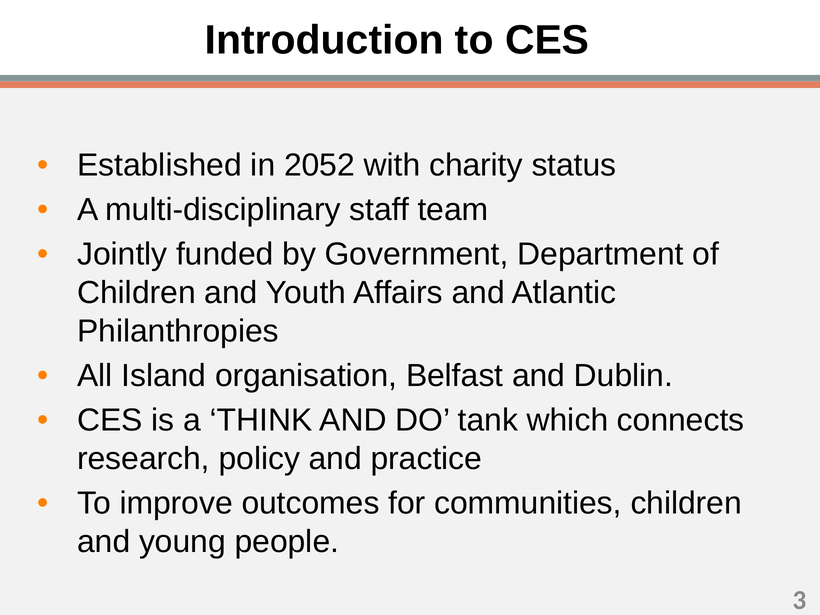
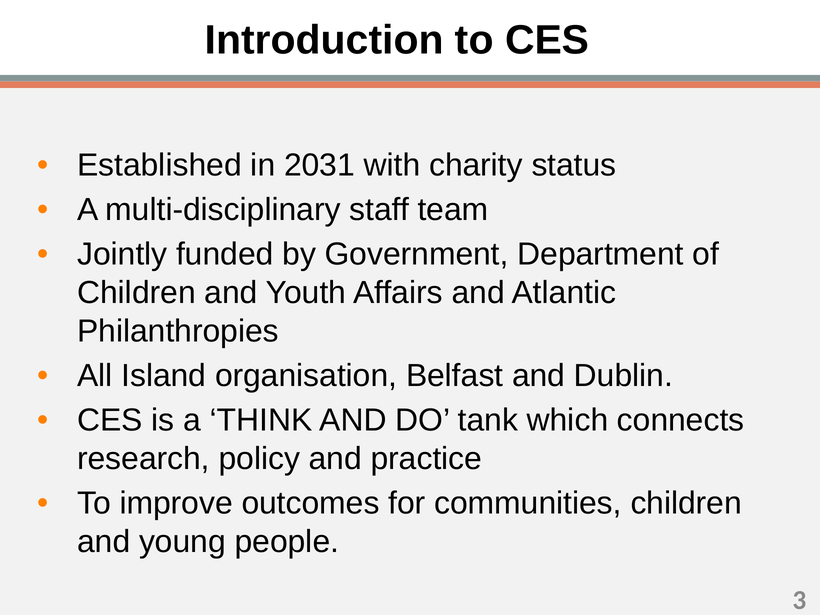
2052: 2052 -> 2031
